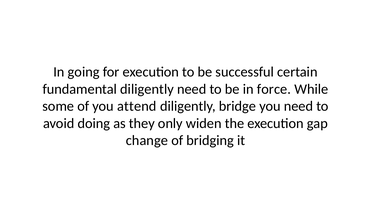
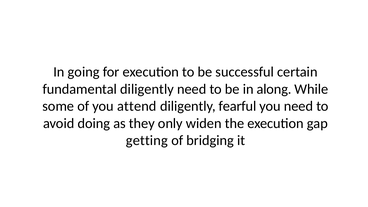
force: force -> along
bridge: bridge -> fearful
change: change -> getting
